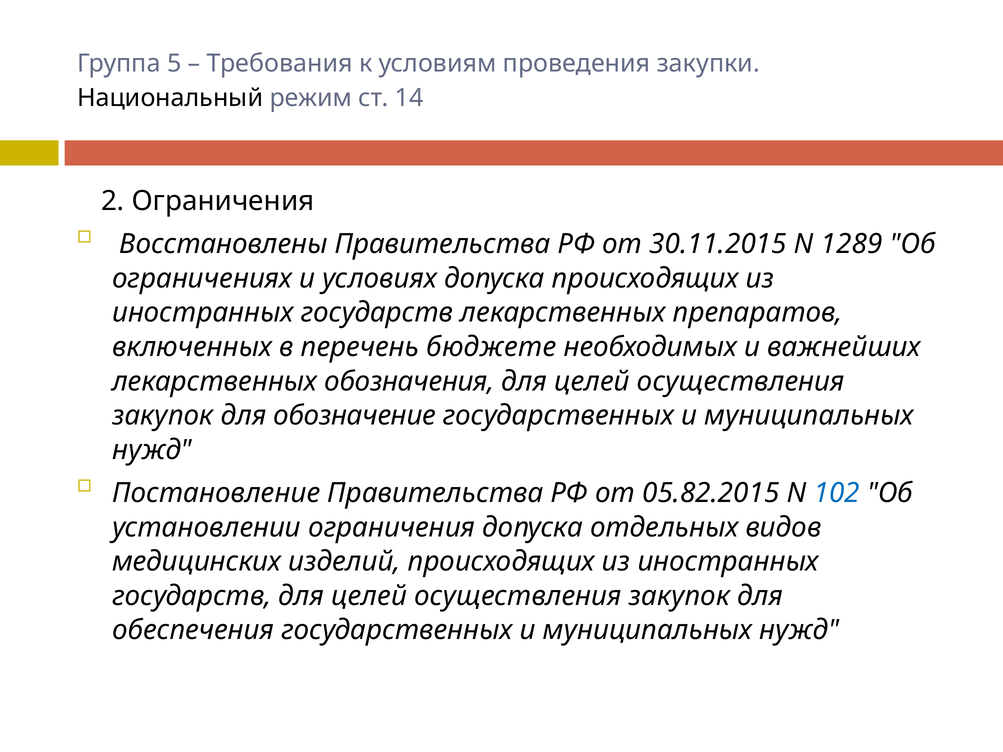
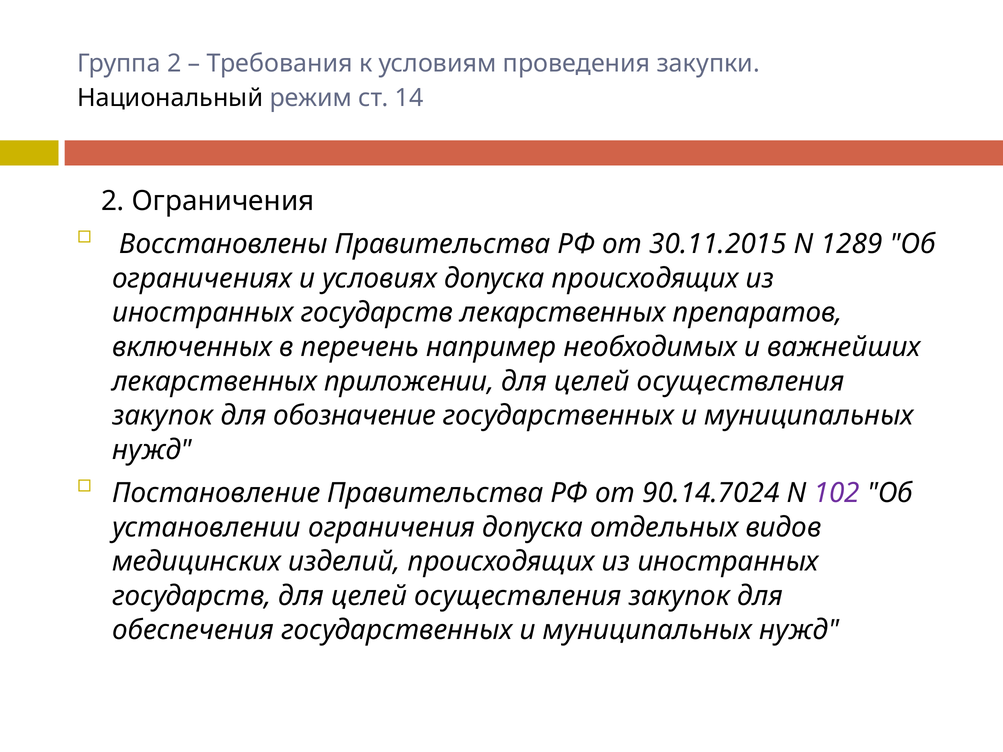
Группа 5: 5 -> 2
бюджете: бюджете -> например
обозначения: обозначения -> приложении
05.82.2015: 05.82.2015 -> 90.14.7024
102 colour: blue -> purple
